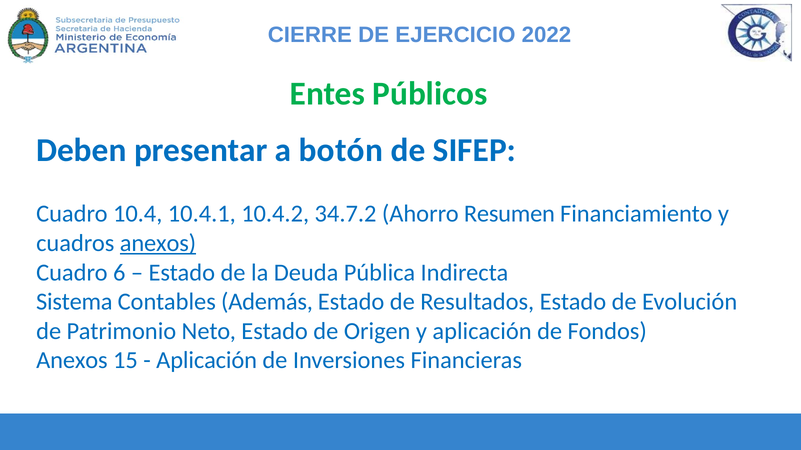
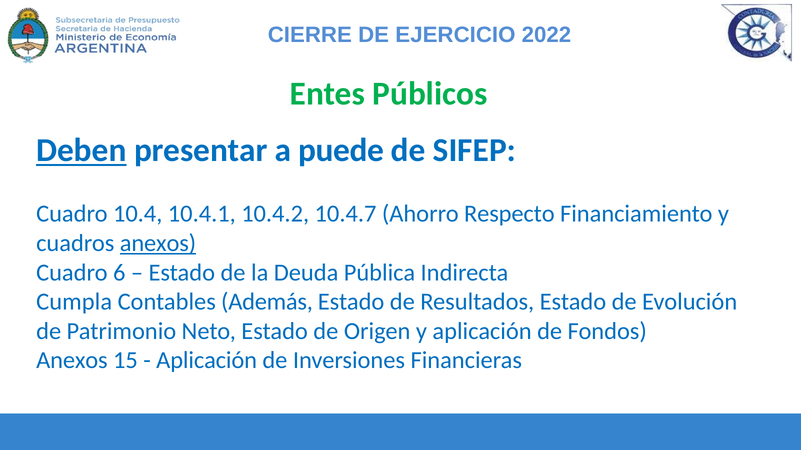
Deben underline: none -> present
botón: botón -> puede
34.7.2: 34.7.2 -> 10.4.7
Resumen: Resumen -> Respecto
Sistema: Sistema -> Cumpla
